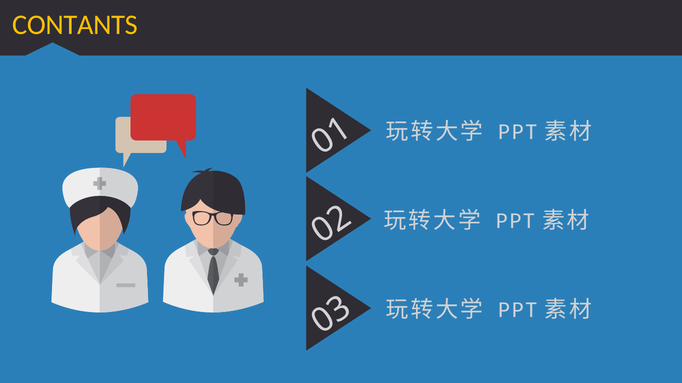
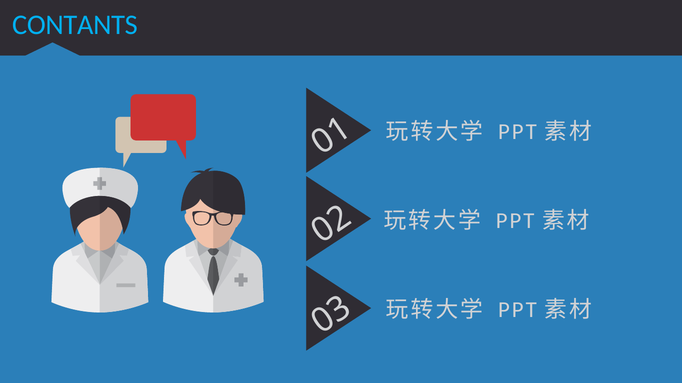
CONTANTS colour: yellow -> light blue
